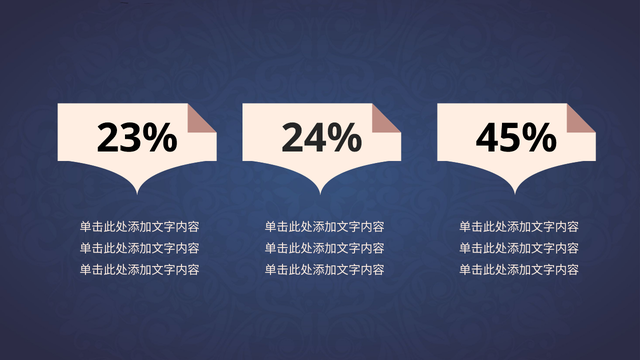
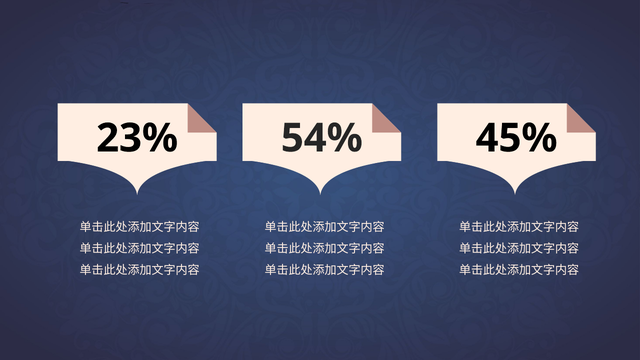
24%: 24% -> 54%
